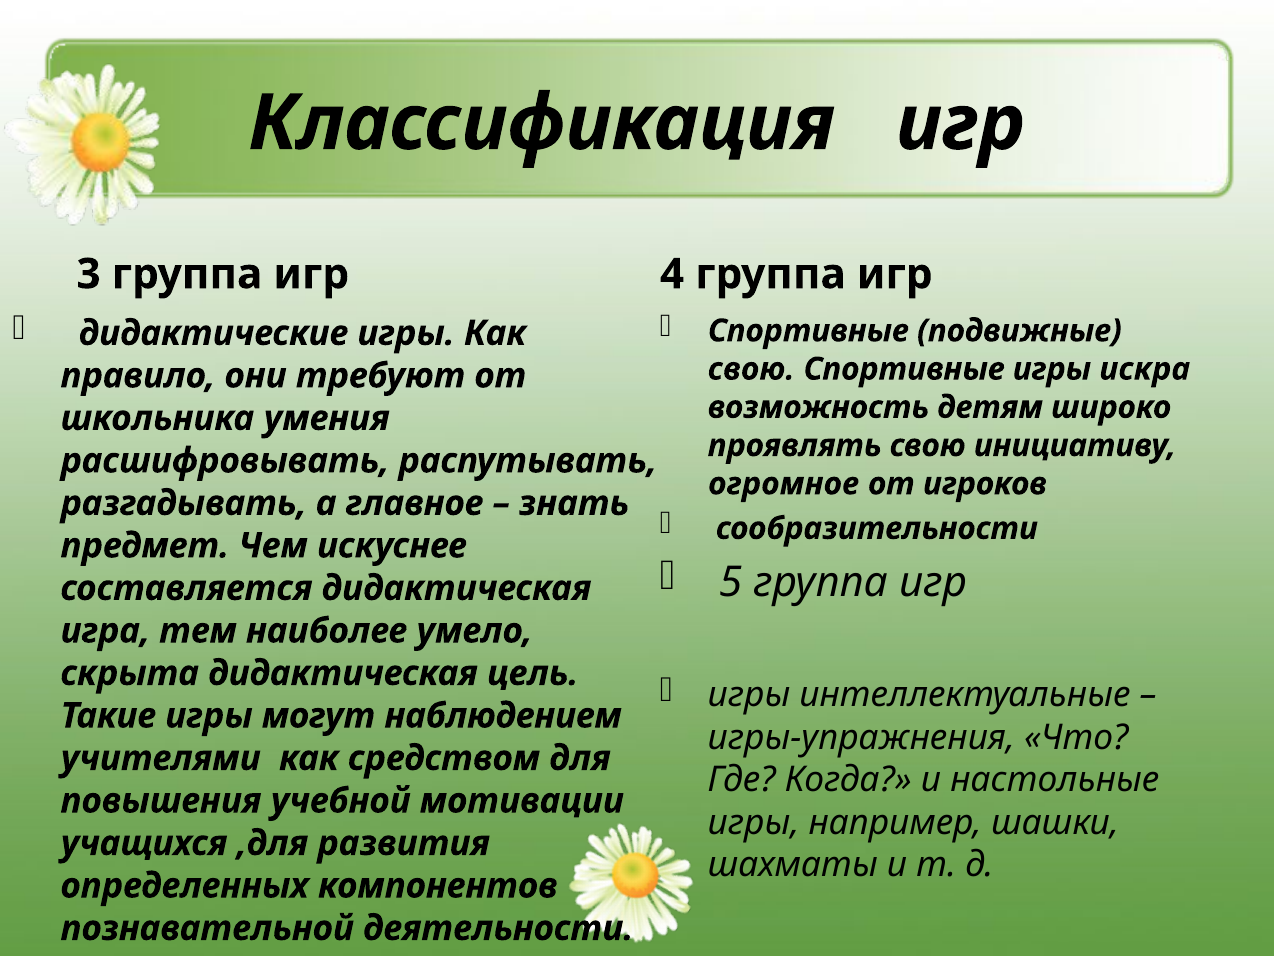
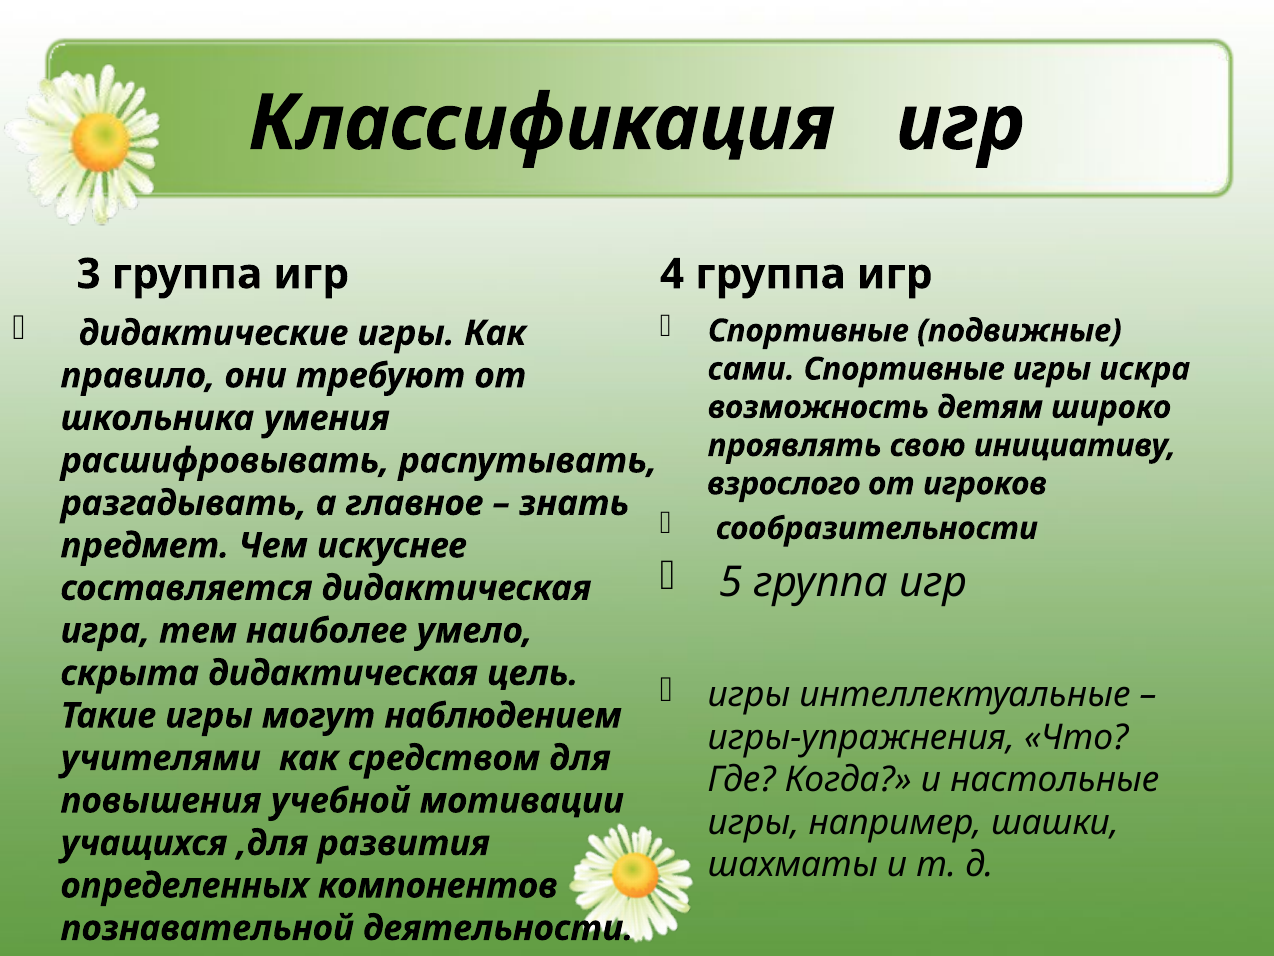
свою at (751, 369): свою -> сами
огромное: огромное -> взрослого
